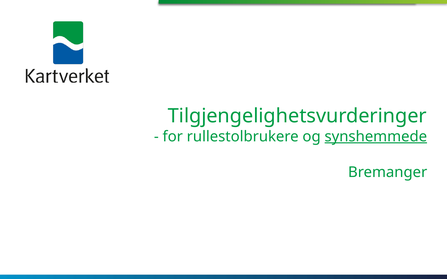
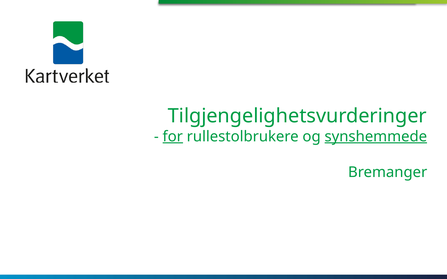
for underline: none -> present
